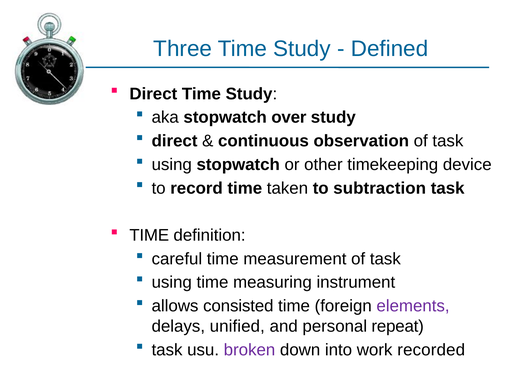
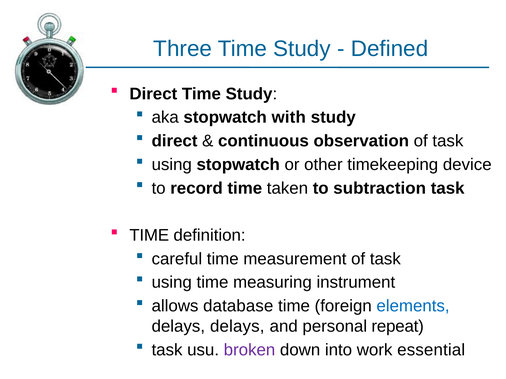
over: over -> with
consisted: consisted -> database
elements colour: purple -> blue
delays unified: unified -> delays
recorded: recorded -> essential
